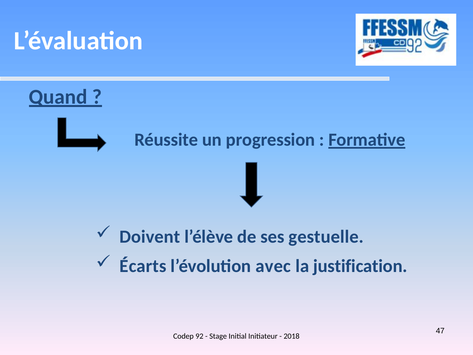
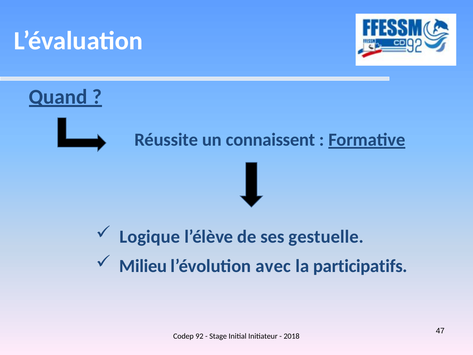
progression: progression -> connaissent
Doivent: Doivent -> Logique
Écarts: Écarts -> Milieu
justification: justification -> participatifs
